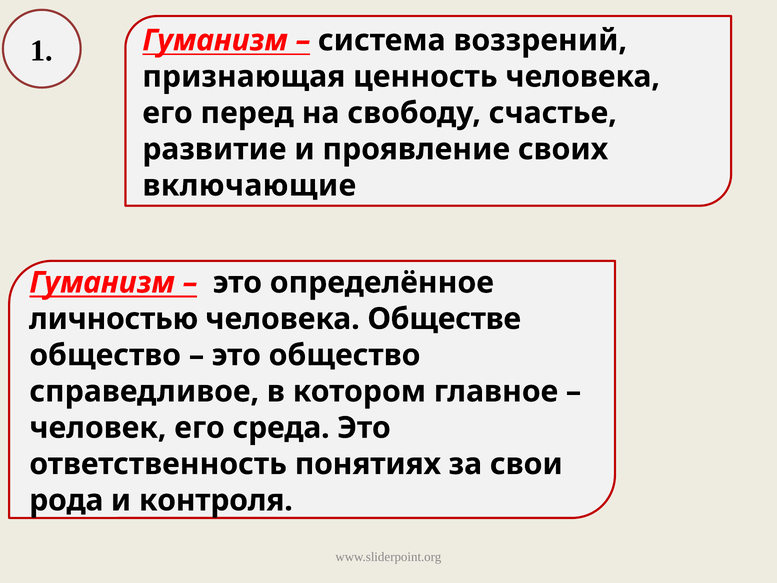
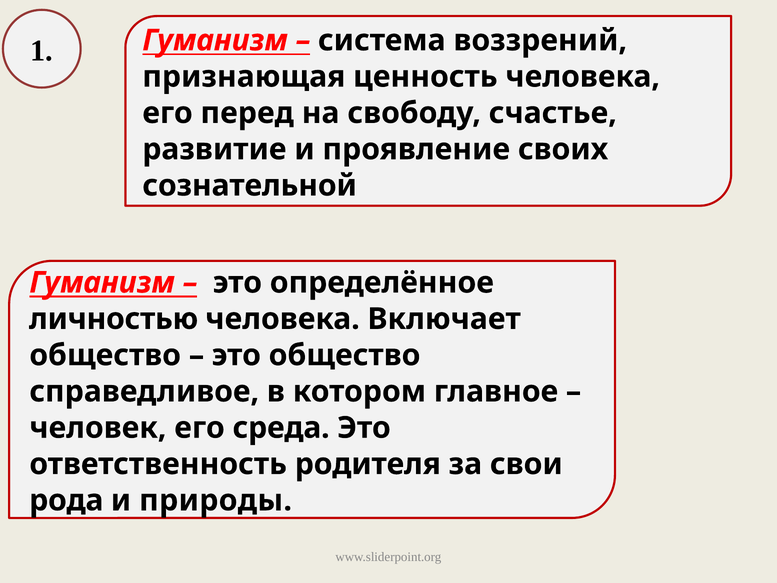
включающие: включающие -> сознательной
Обществе: Обществе -> Включает
понятиях: понятиях -> родителя
контроля: контроля -> природы
